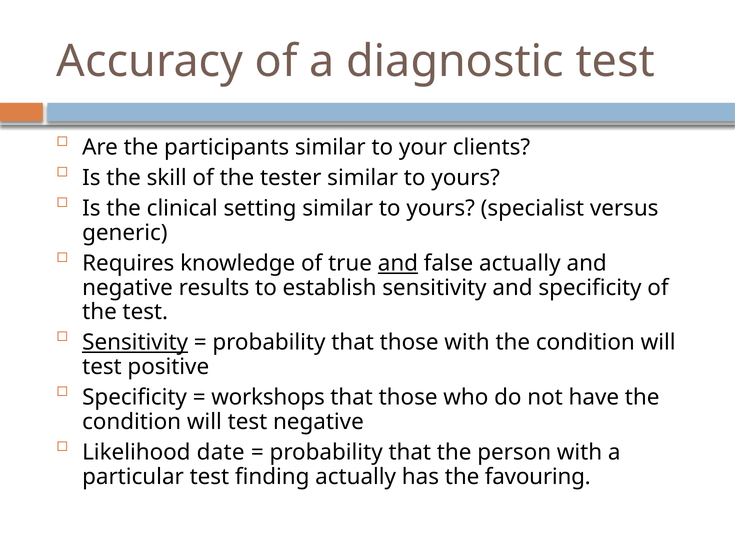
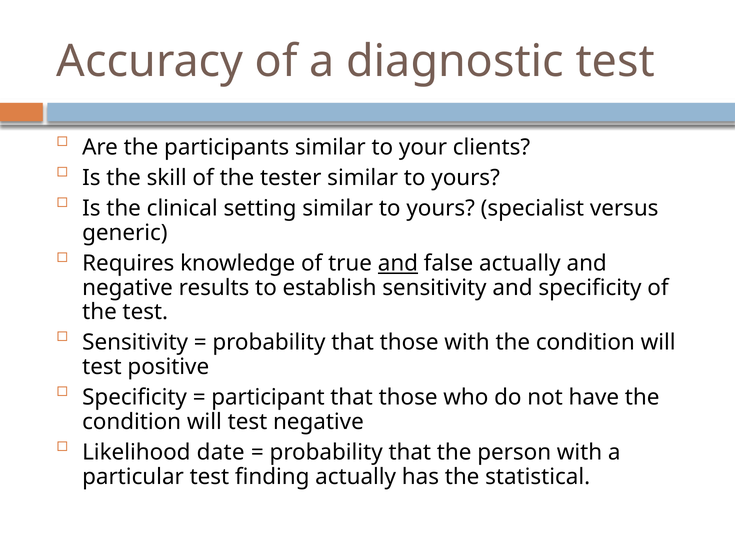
Sensitivity at (135, 343) underline: present -> none
workshops: workshops -> participant
favouring: favouring -> statistical
